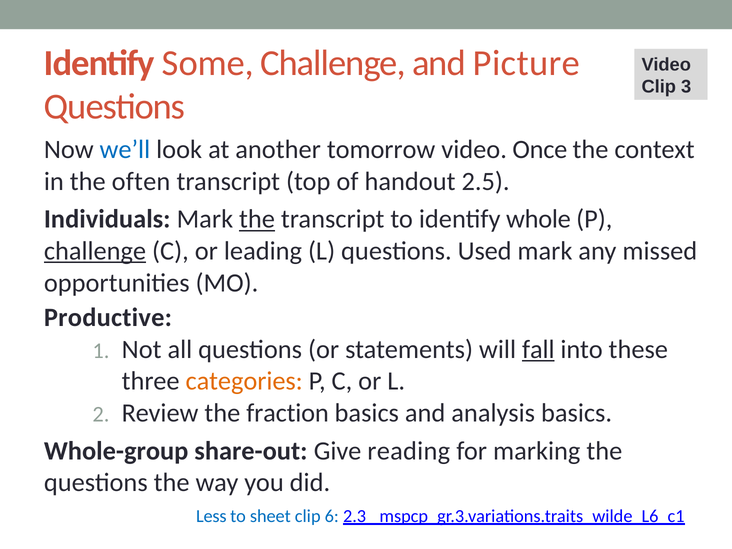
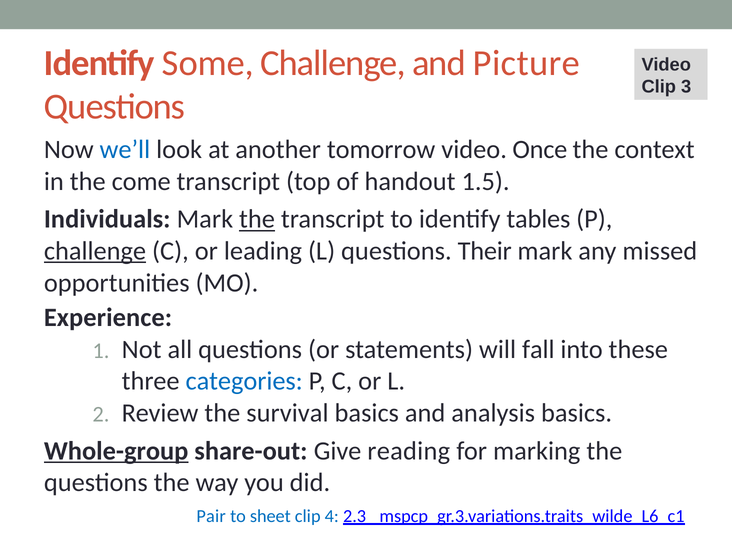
often: often -> come
2.5: 2.5 -> 1.5
whole: whole -> tables
Used: Used -> Their
Productive: Productive -> Experience
fall underline: present -> none
categories colour: orange -> blue
fraction: fraction -> survival
Whole-group underline: none -> present
Less: Less -> Pair
6: 6 -> 4
